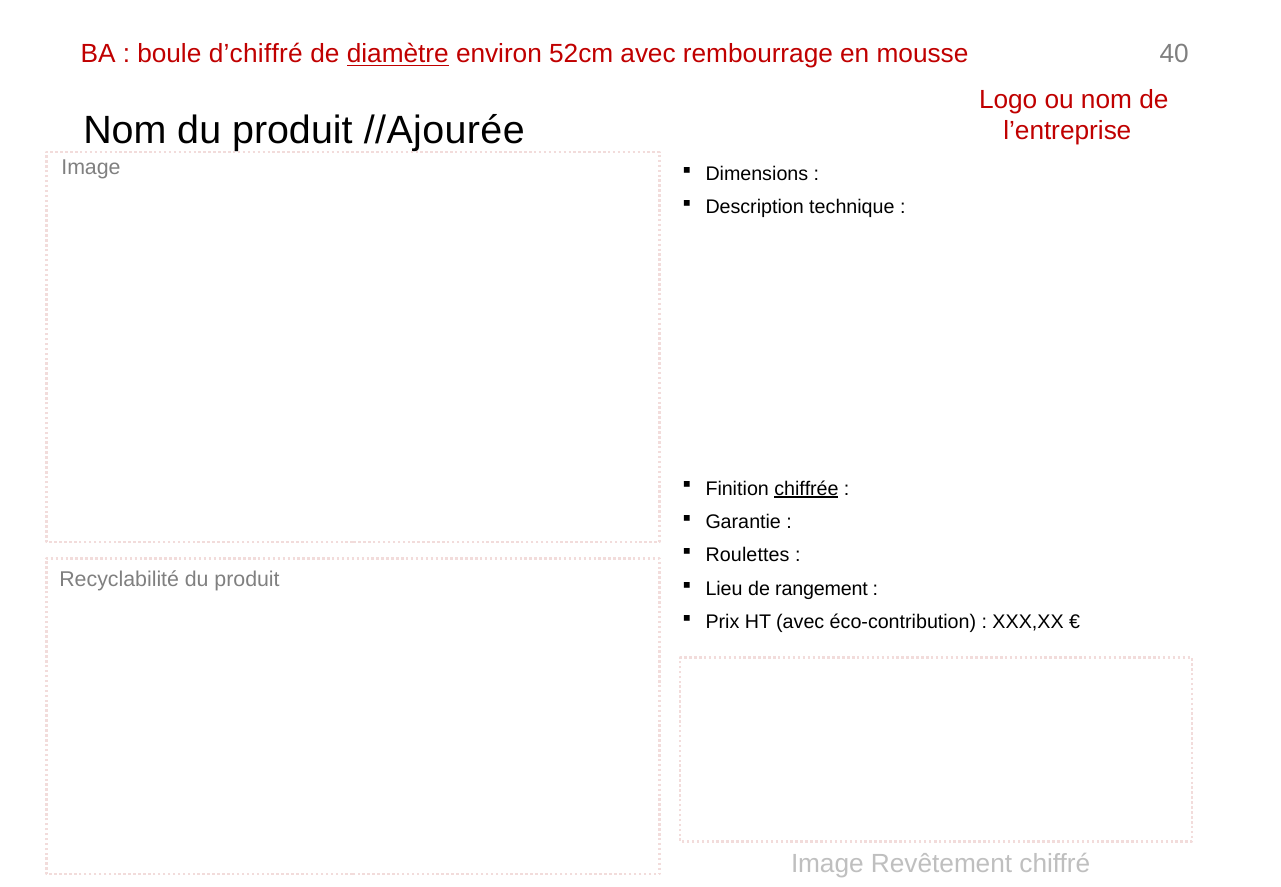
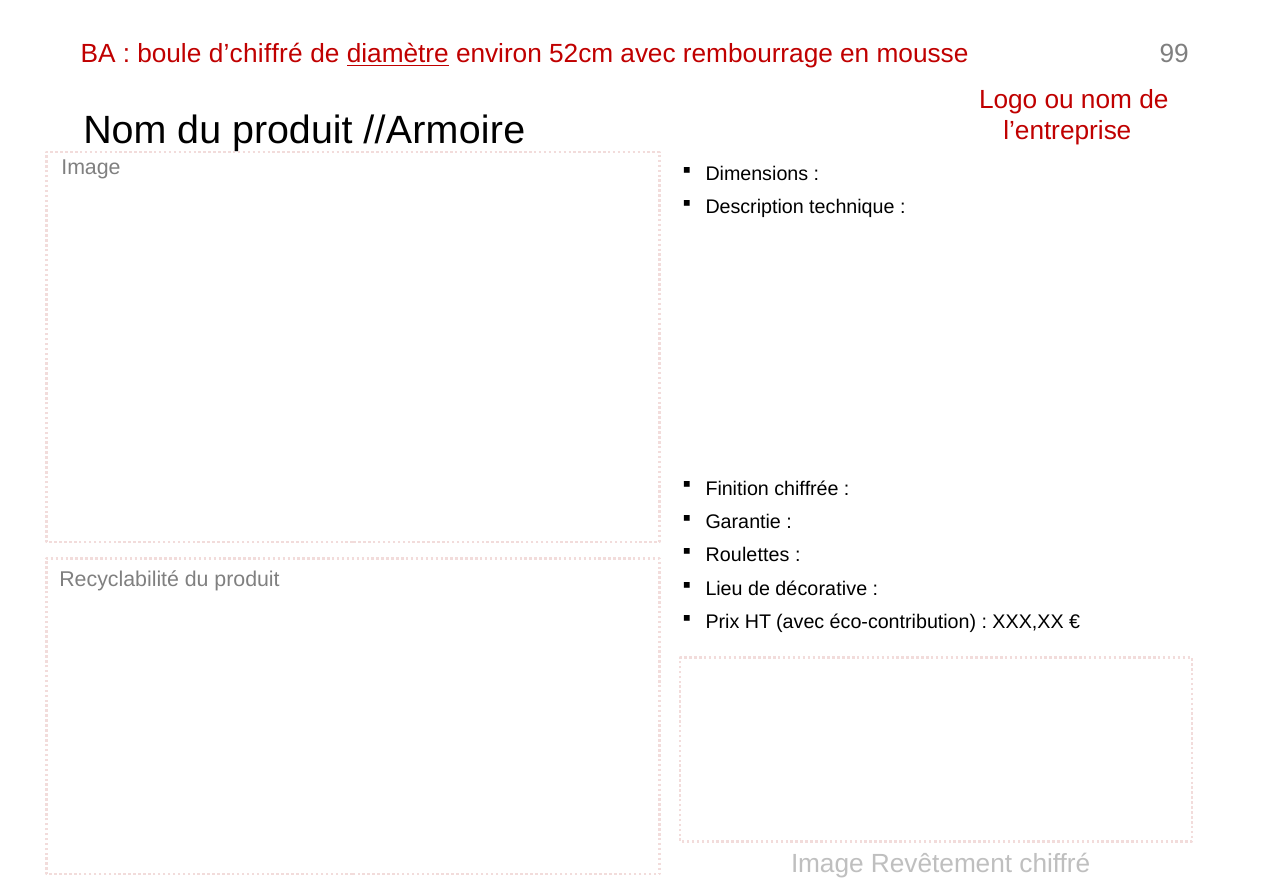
40: 40 -> 99
//Ajourée: //Ajourée -> //Armoire
chiffrée underline: present -> none
rangement: rangement -> décorative
